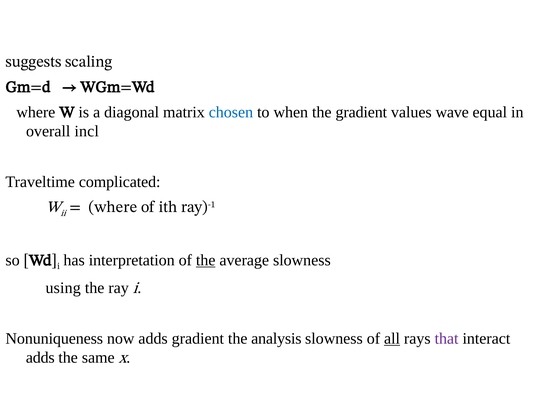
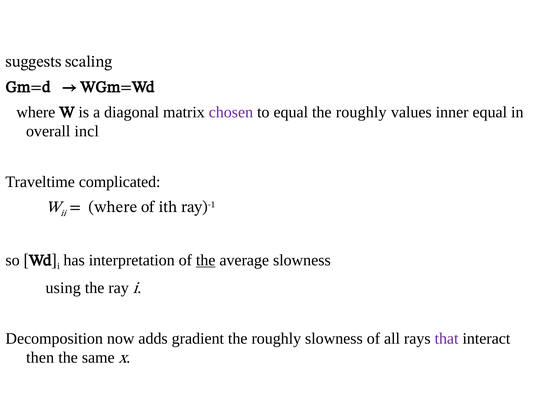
chosen colour: blue -> purple
to when: when -> equal
gradient at (361, 112): gradient -> roughly
wave: wave -> inner
Nonuniqueness: Nonuniqueness -> Decomposition
analysis at (276, 338): analysis -> roughly
all underline: present -> none
adds at (40, 358): adds -> then
